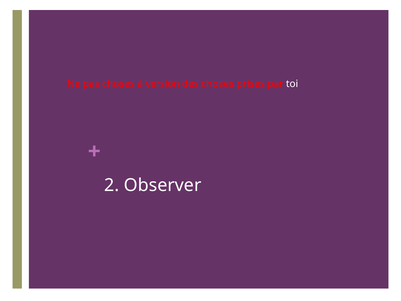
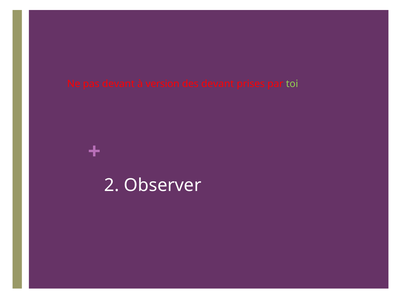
pas choses: choses -> devant
des choses: choses -> devant
toi colour: white -> light green
